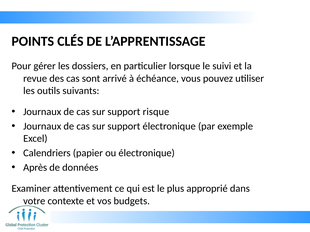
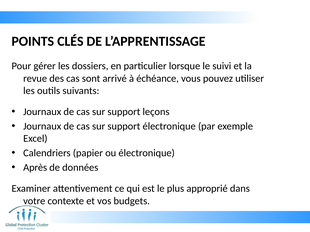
risque: risque -> leçons
